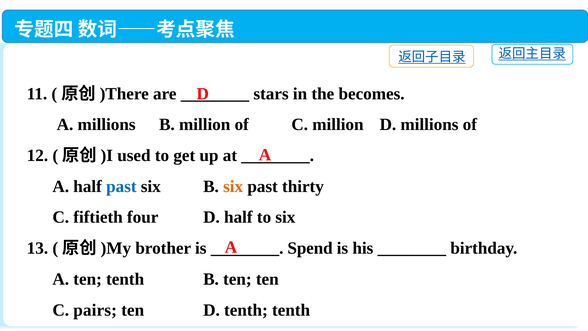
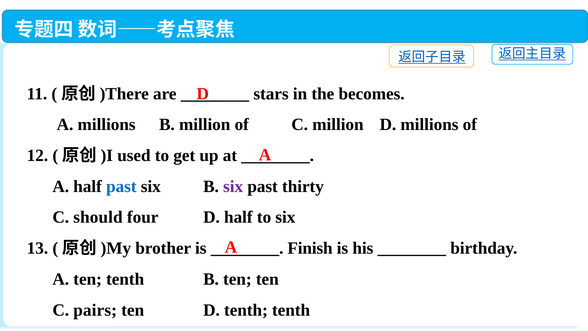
six at (233, 186) colour: orange -> purple
fiftieth: fiftieth -> should
Spend: Spend -> Finish
